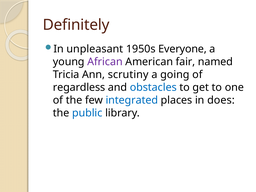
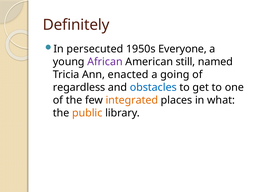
unpleasant: unpleasant -> persecuted
fair: fair -> still
scrutiny: scrutiny -> enacted
integrated colour: blue -> orange
does: does -> what
public colour: blue -> orange
